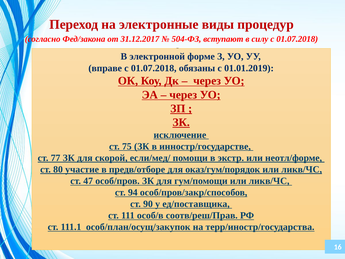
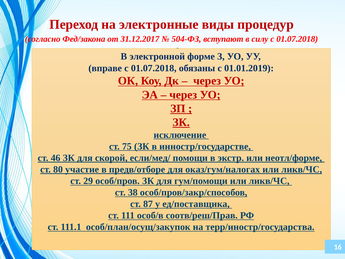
77: 77 -> 46
оказ/гум/порядок: оказ/гум/порядок -> оказ/гум/налогах
47: 47 -> 29
94: 94 -> 38
90: 90 -> 87
